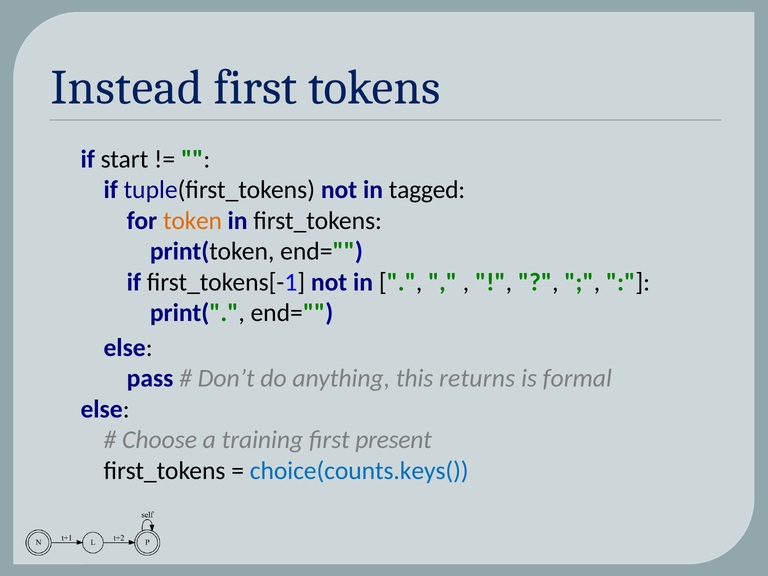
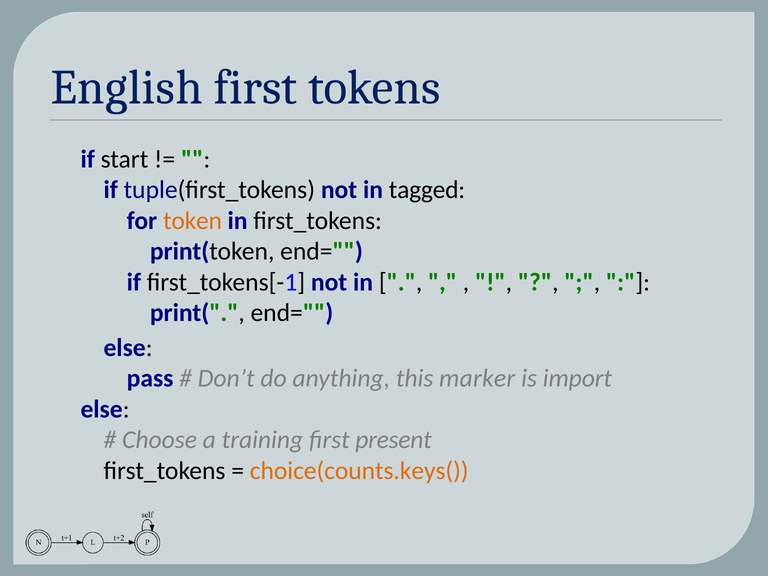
Instead: Instead -> English
returns: returns -> marker
formal: formal -> import
choice(counts.keys( colour: blue -> orange
